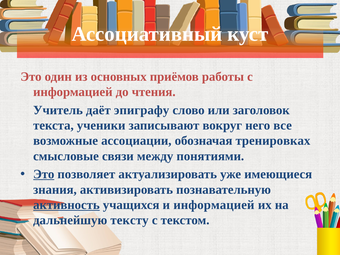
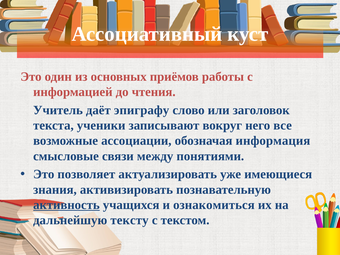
тренировках: тренировках -> информация
Это at (44, 174) underline: present -> none
и информацией: информацией -> ознакомиться
